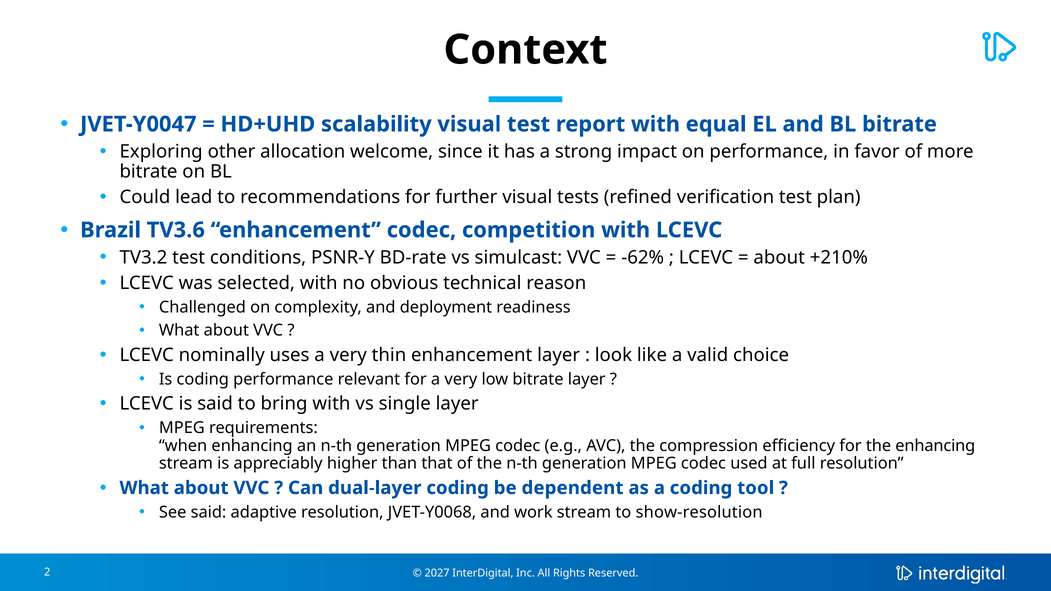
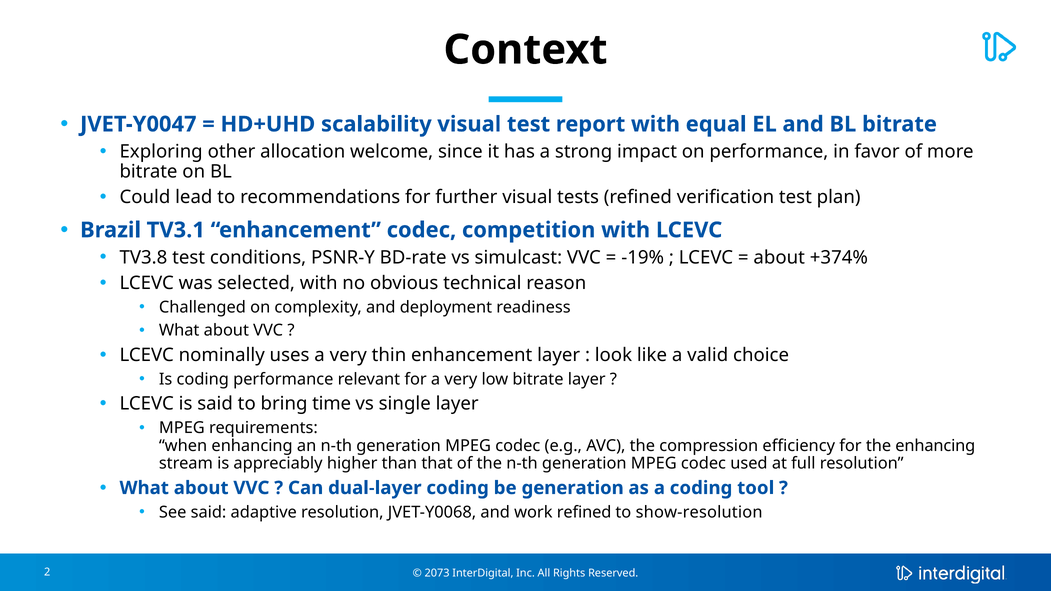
TV3.6: TV3.6 -> TV3.1
TV3.2: TV3.2 -> TV3.8
-62%: -62% -> -19%
+210%: +210% -> +374%
bring with: with -> time
be dependent: dependent -> generation
work stream: stream -> refined
2027: 2027 -> 2073
